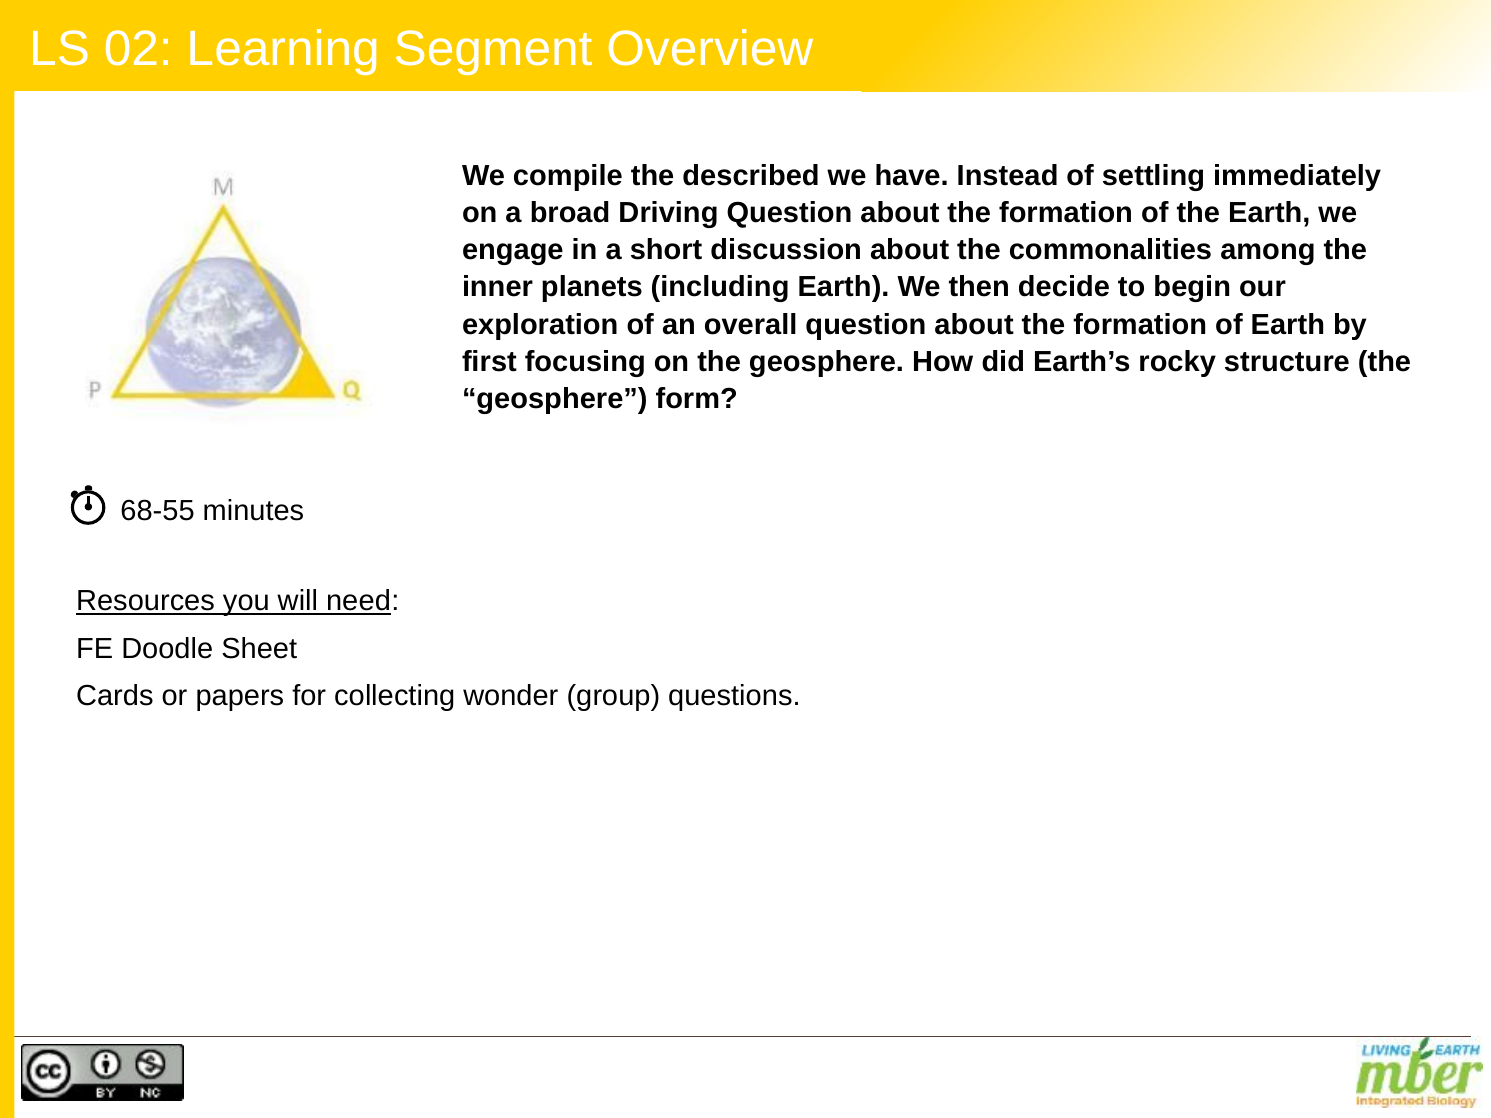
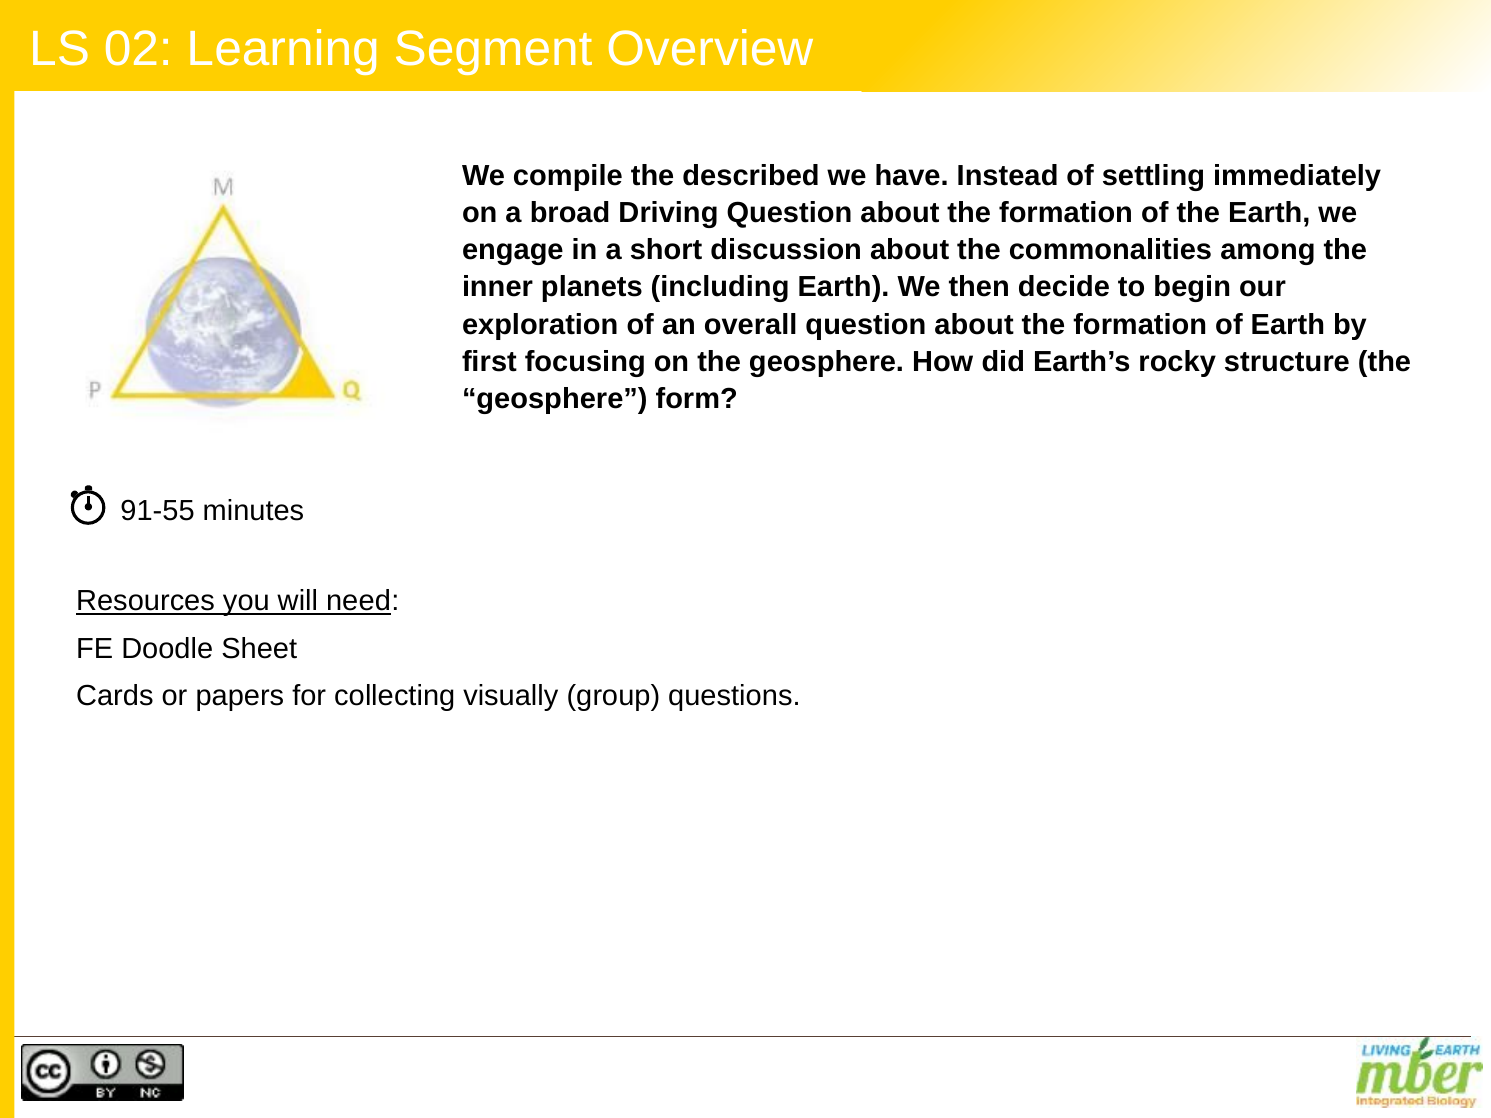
68-55: 68-55 -> 91-55
wonder: wonder -> visually
